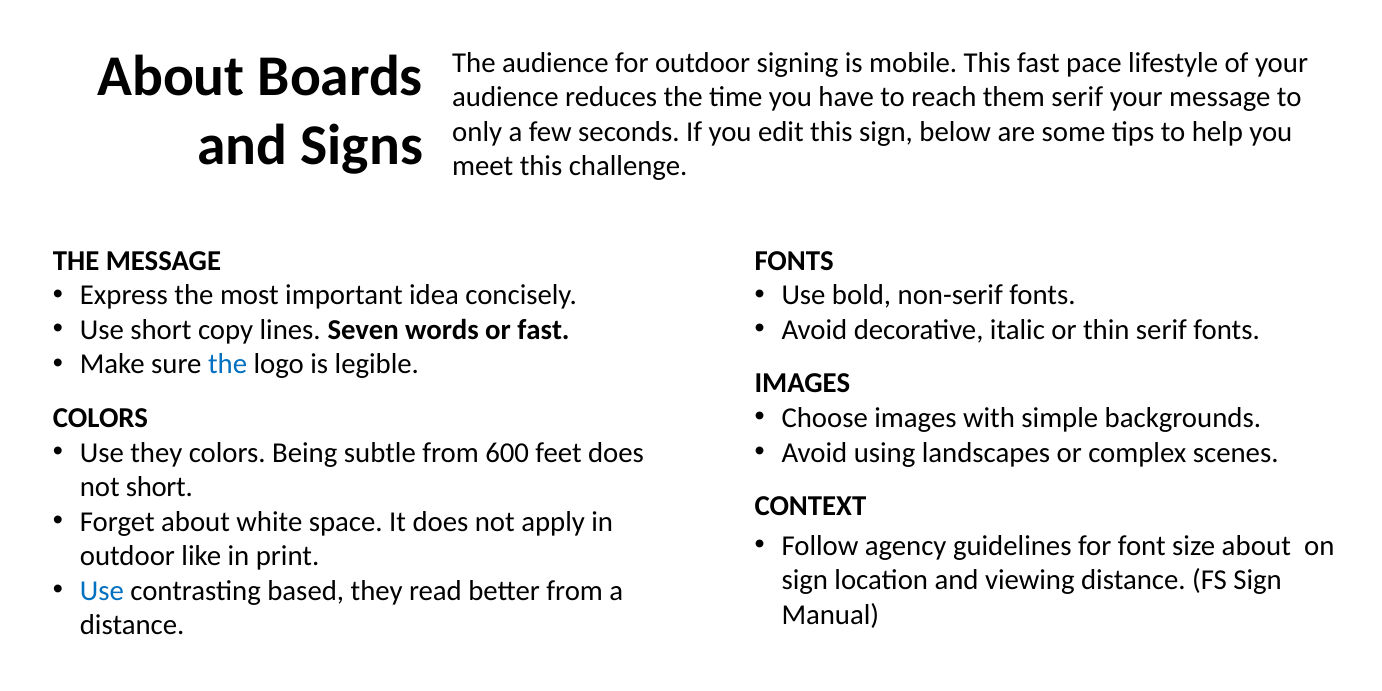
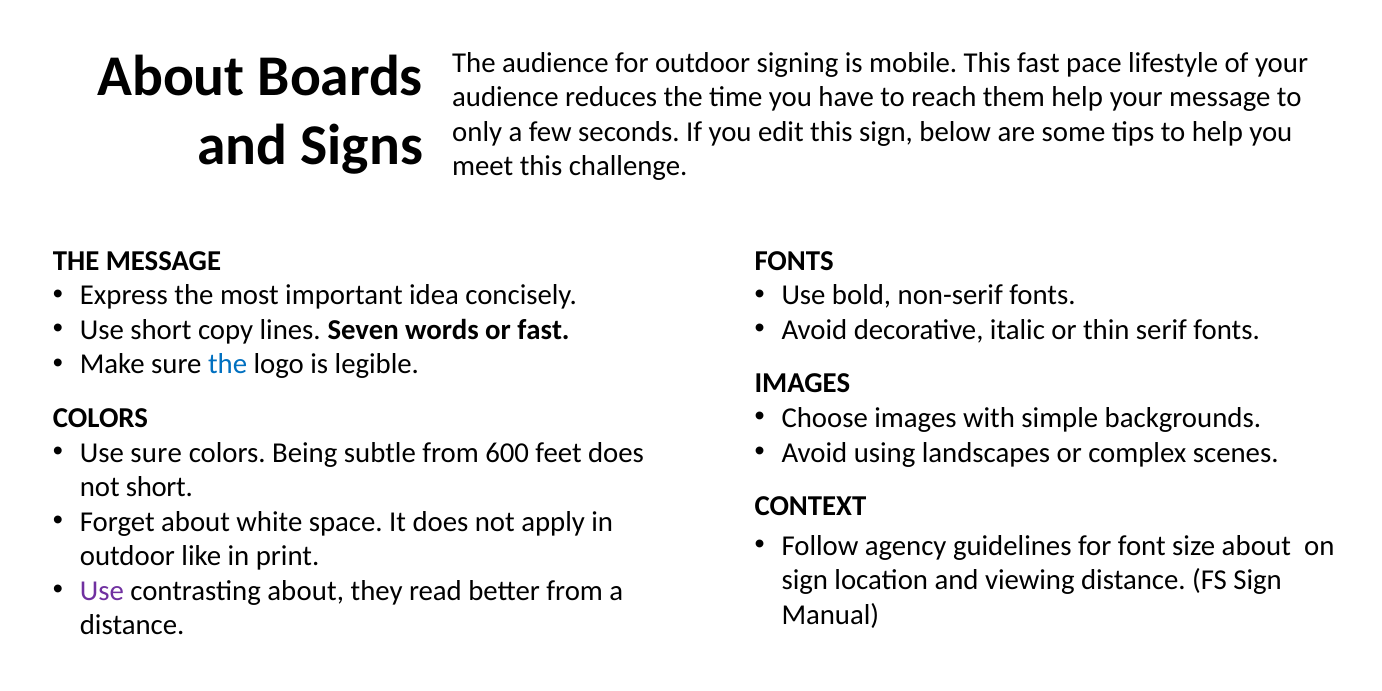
them serif: serif -> help
Use they: they -> sure
Use at (102, 591) colour: blue -> purple
contrasting based: based -> about
